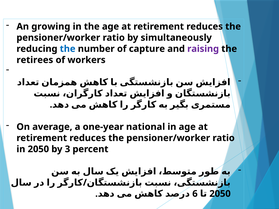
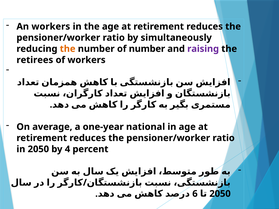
An growing: growing -> workers
the at (68, 49) colour: blue -> orange
of capture: capture -> number
3: 3 -> 4
